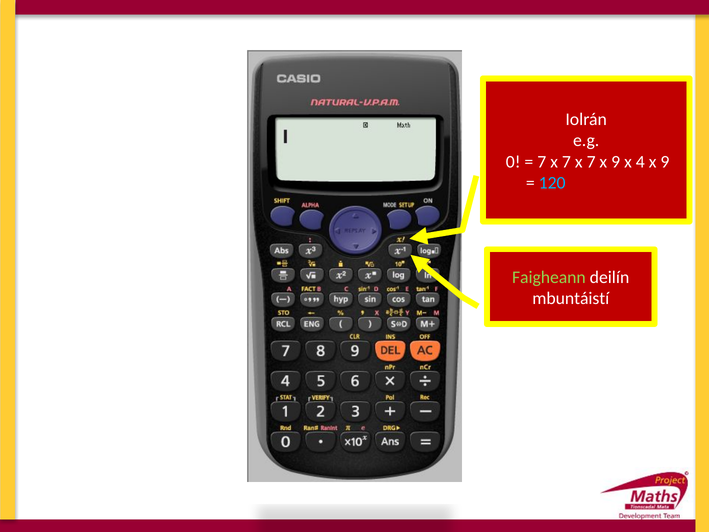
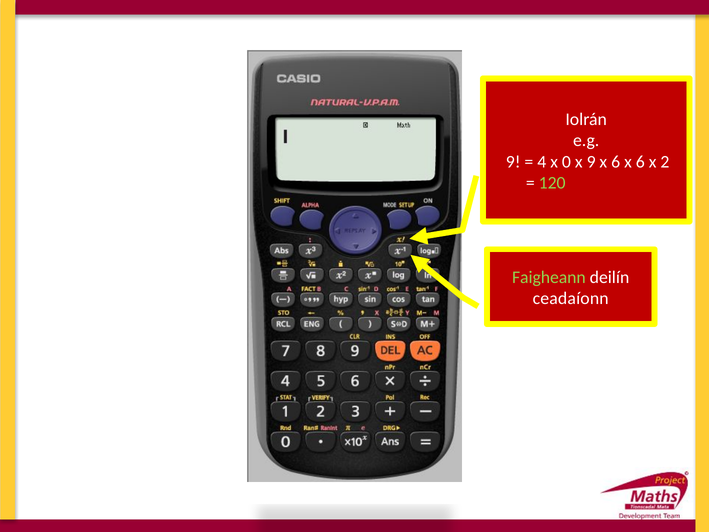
0 at (513, 162): 0 -> 9
7 at (542, 162): 7 -> 4
7 at (566, 162): 7 -> 0
7 at (591, 162): 7 -> 9
9 at (616, 162): 9 -> 6
4 at (640, 162): 4 -> 6
9 at (665, 162): 9 -> 2
120 colour: light blue -> light green
mbuntáistí: mbuntáistí -> ceadaíonn
